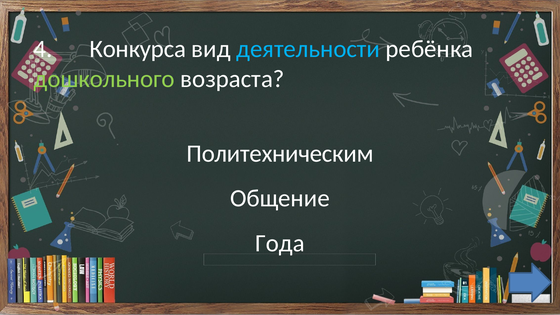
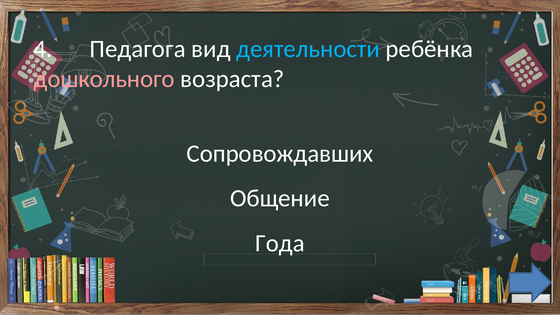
Конкурса: Конкурса -> Педагога
дошкольного colour: light green -> pink
Политехническим: Политехническим -> Сопровождавших
